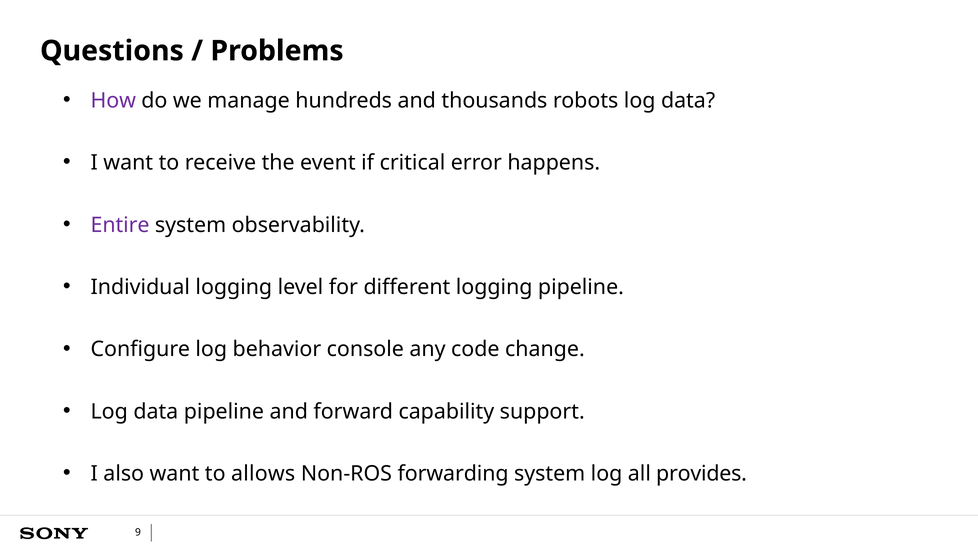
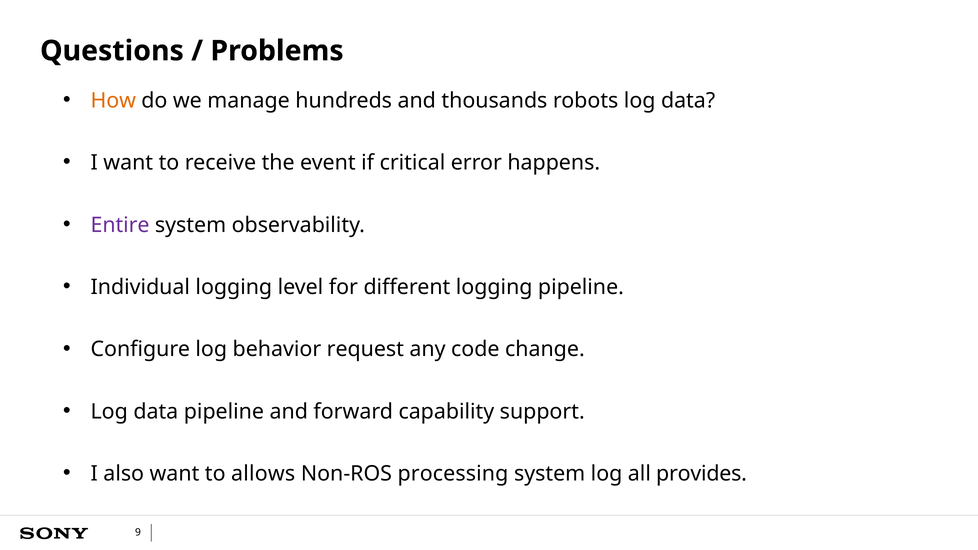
How colour: purple -> orange
console: console -> request
forwarding: forwarding -> processing
